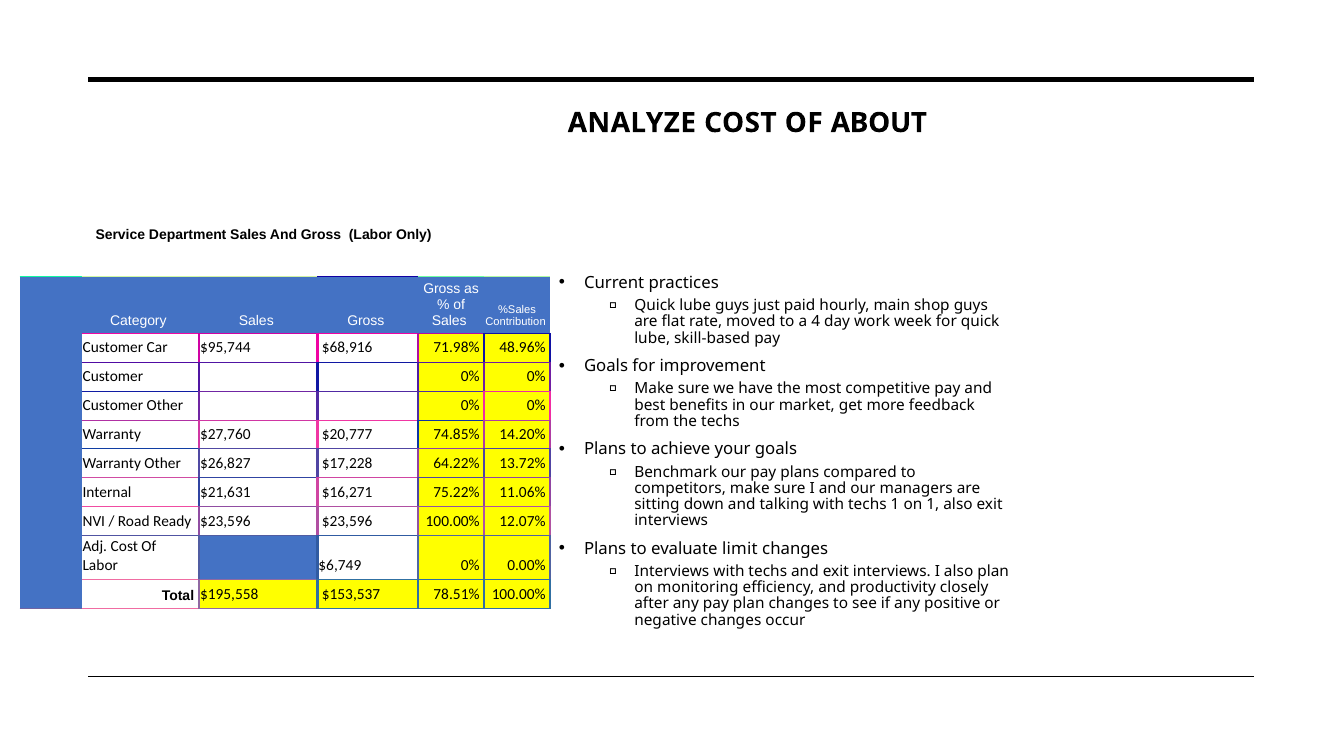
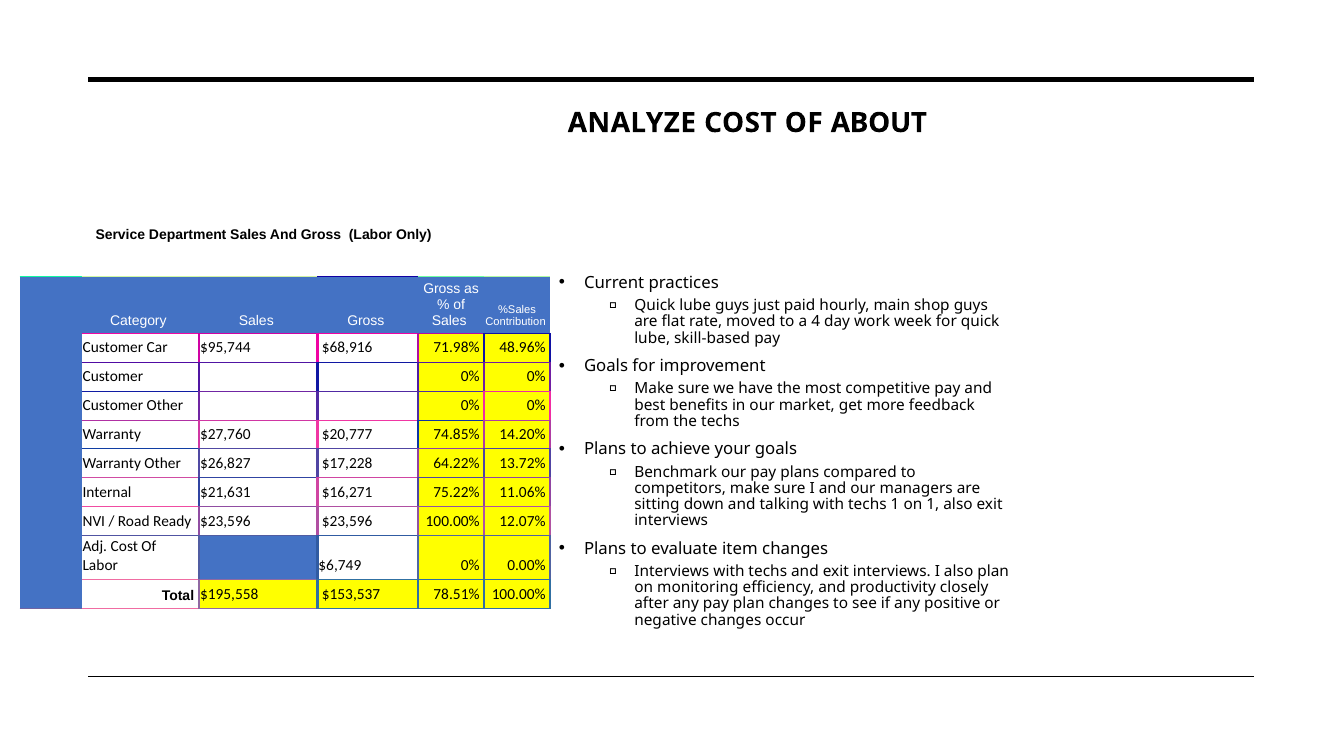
limit: limit -> item
